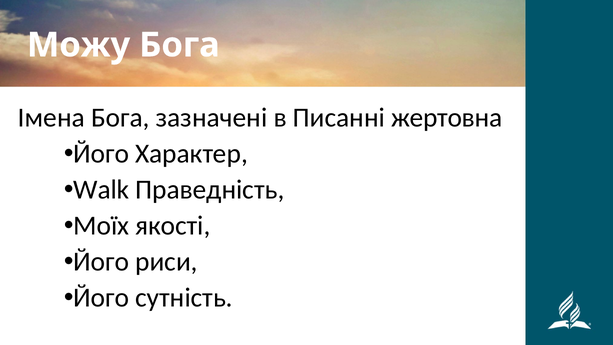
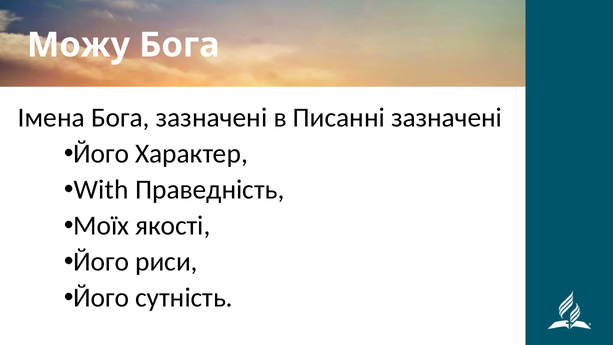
Писанні жертовна: жертовна -> зазначені
Walk: Walk -> With
